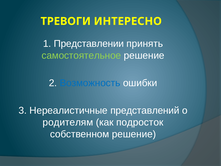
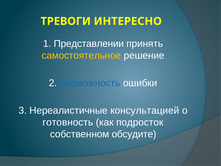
самостоятельное colour: light green -> yellow
представлений: представлений -> консультацией
родителям: родителям -> готовность
собственном решение: решение -> обсудите
